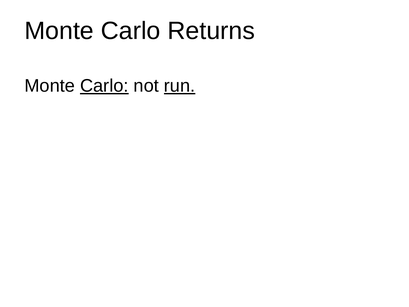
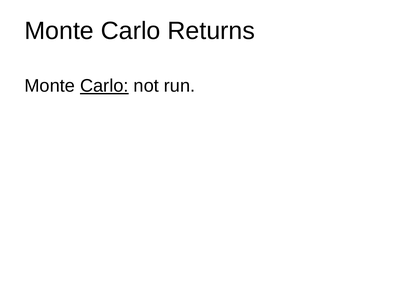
run underline: present -> none
